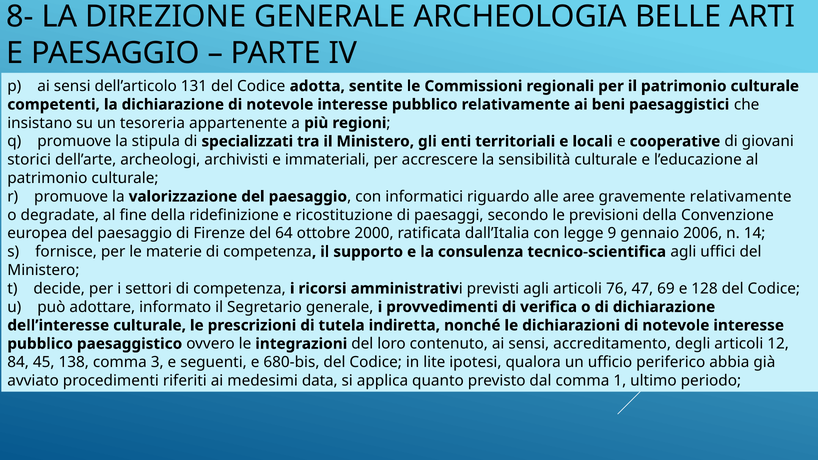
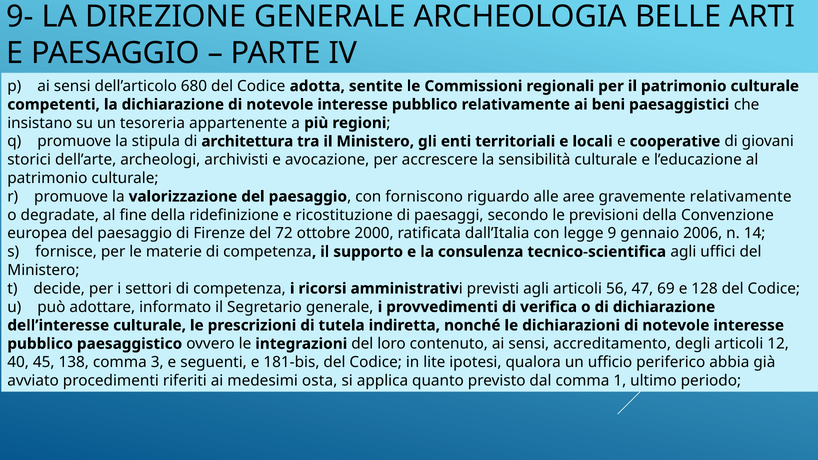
8-: 8- -> 9-
131: 131 -> 680
specializzati: specializzati -> architettura
immateriali: immateriali -> avocazione
informatici: informatici -> forniscono
64: 64 -> 72
76: 76 -> 56
84: 84 -> 40
680-bis: 680-bis -> 181-bis
data: data -> osta
